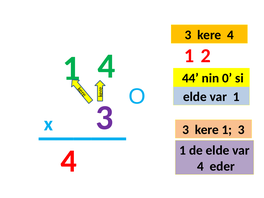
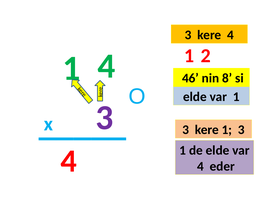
44: 44 -> 46
0: 0 -> 8
